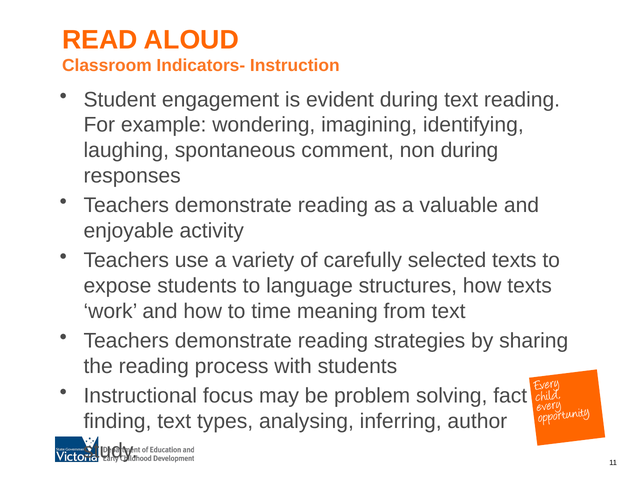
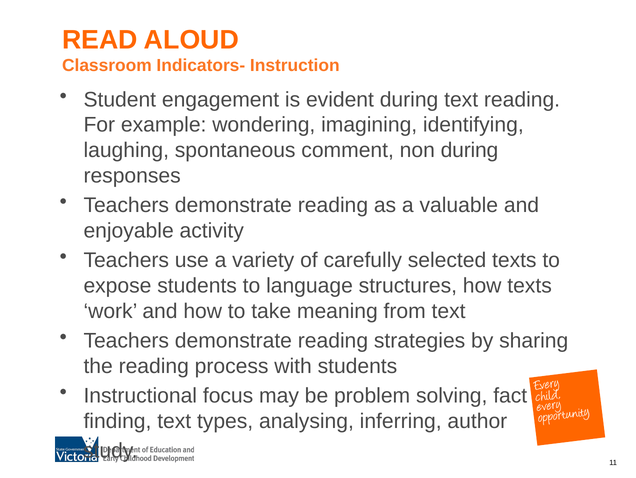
time: time -> take
